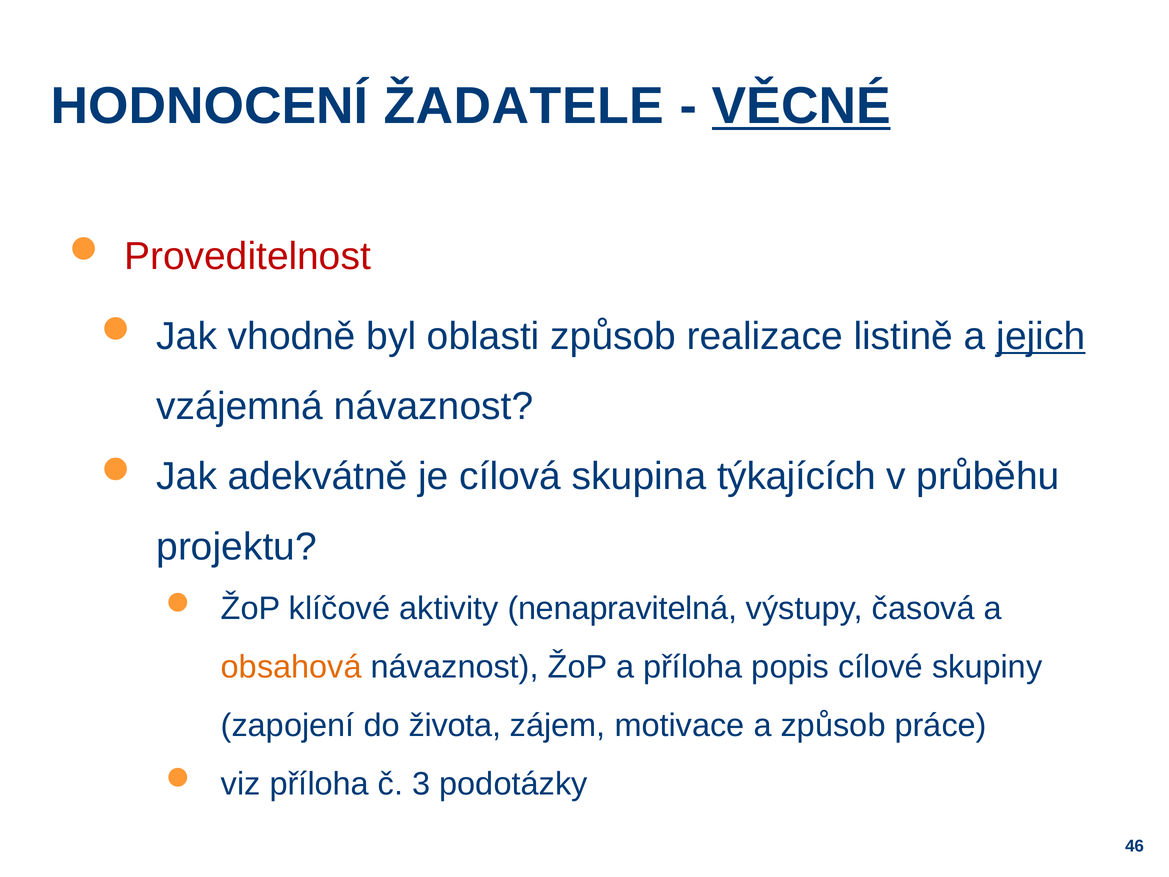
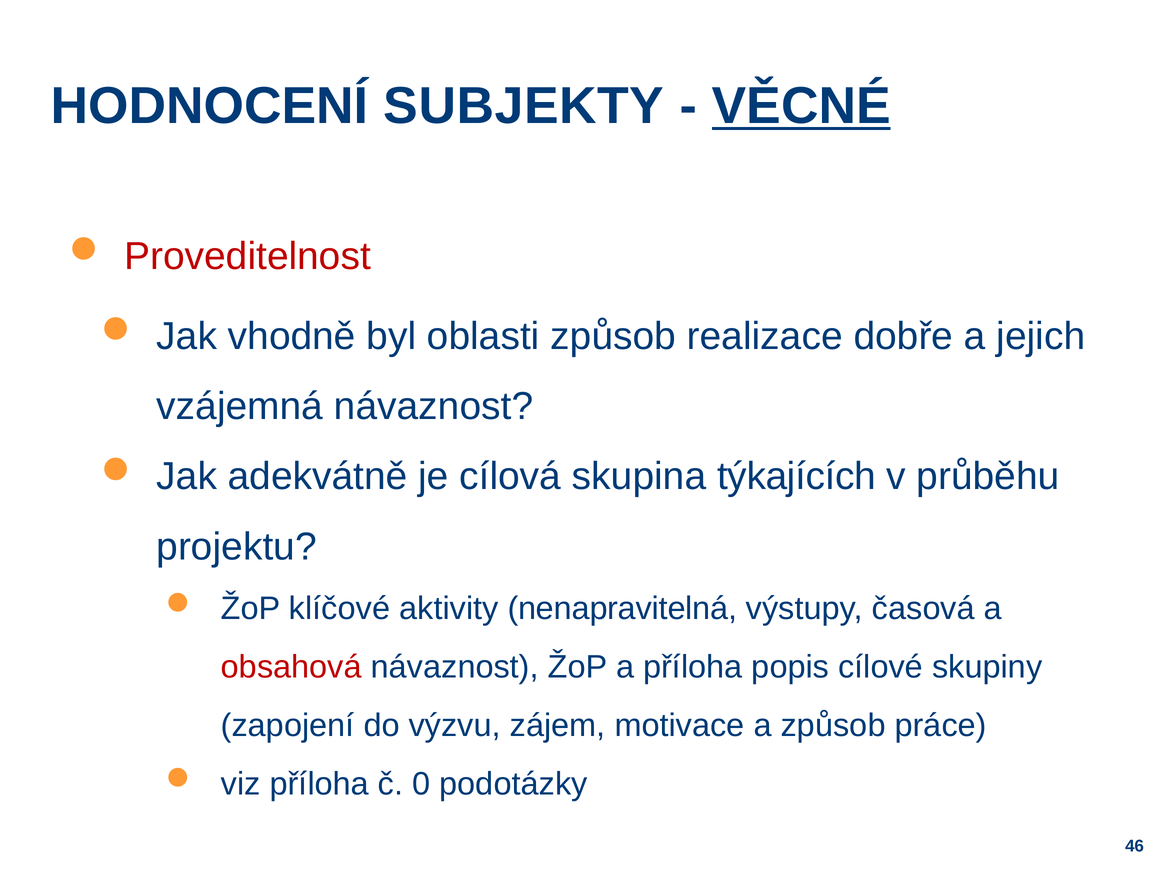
ŽADATELE: ŽADATELE -> SUBJEKTY
listině: listině -> dobře
jejich underline: present -> none
obsahová colour: orange -> red
života: života -> výzvu
3: 3 -> 0
